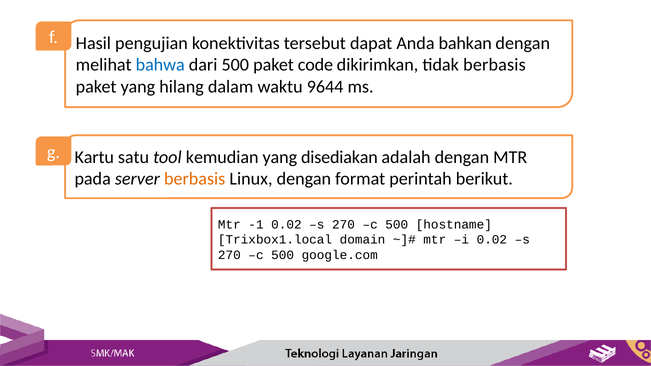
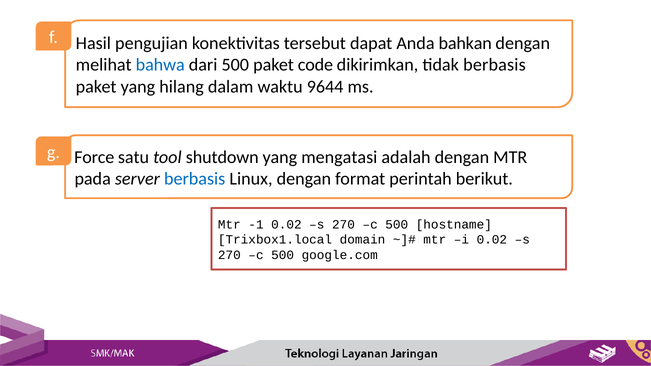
Kartu: Kartu -> Force
kemudian: kemudian -> shutdown
disediakan: disediakan -> mengatasi
berbasis at (195, 179) colour: orange -> blue
